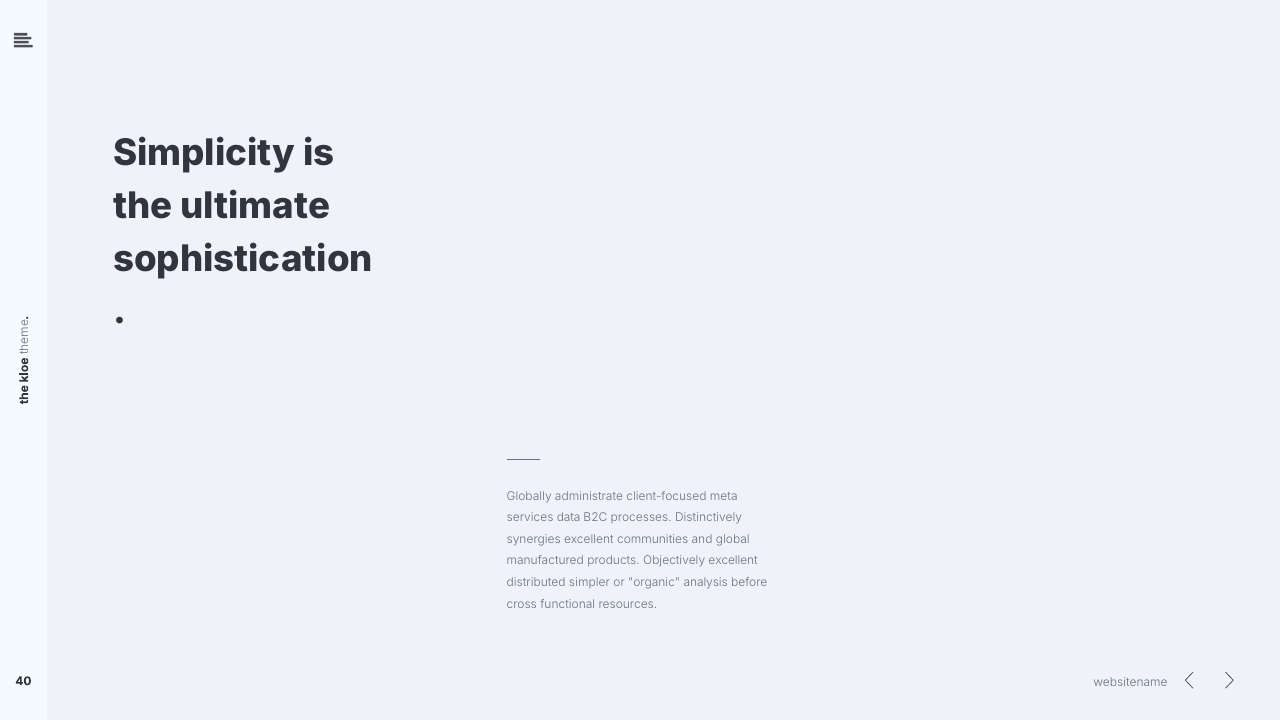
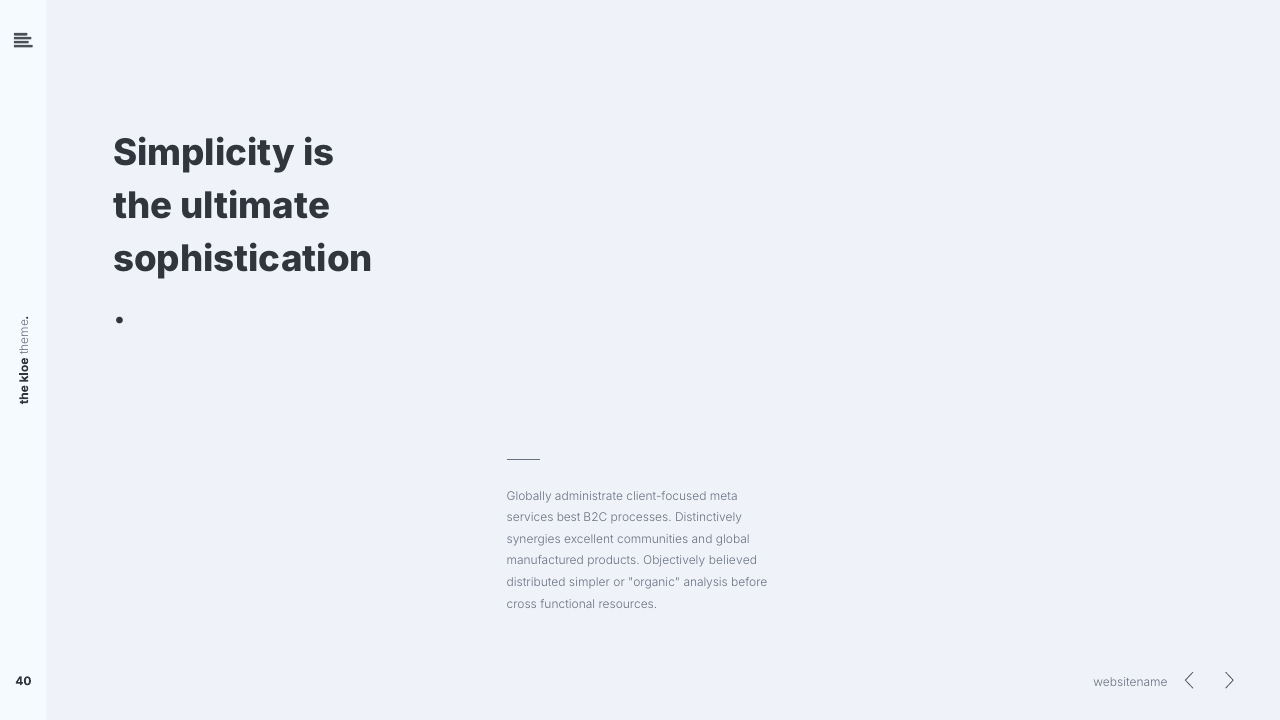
data: data -> best
Objectively excellent: excellent -> believed
